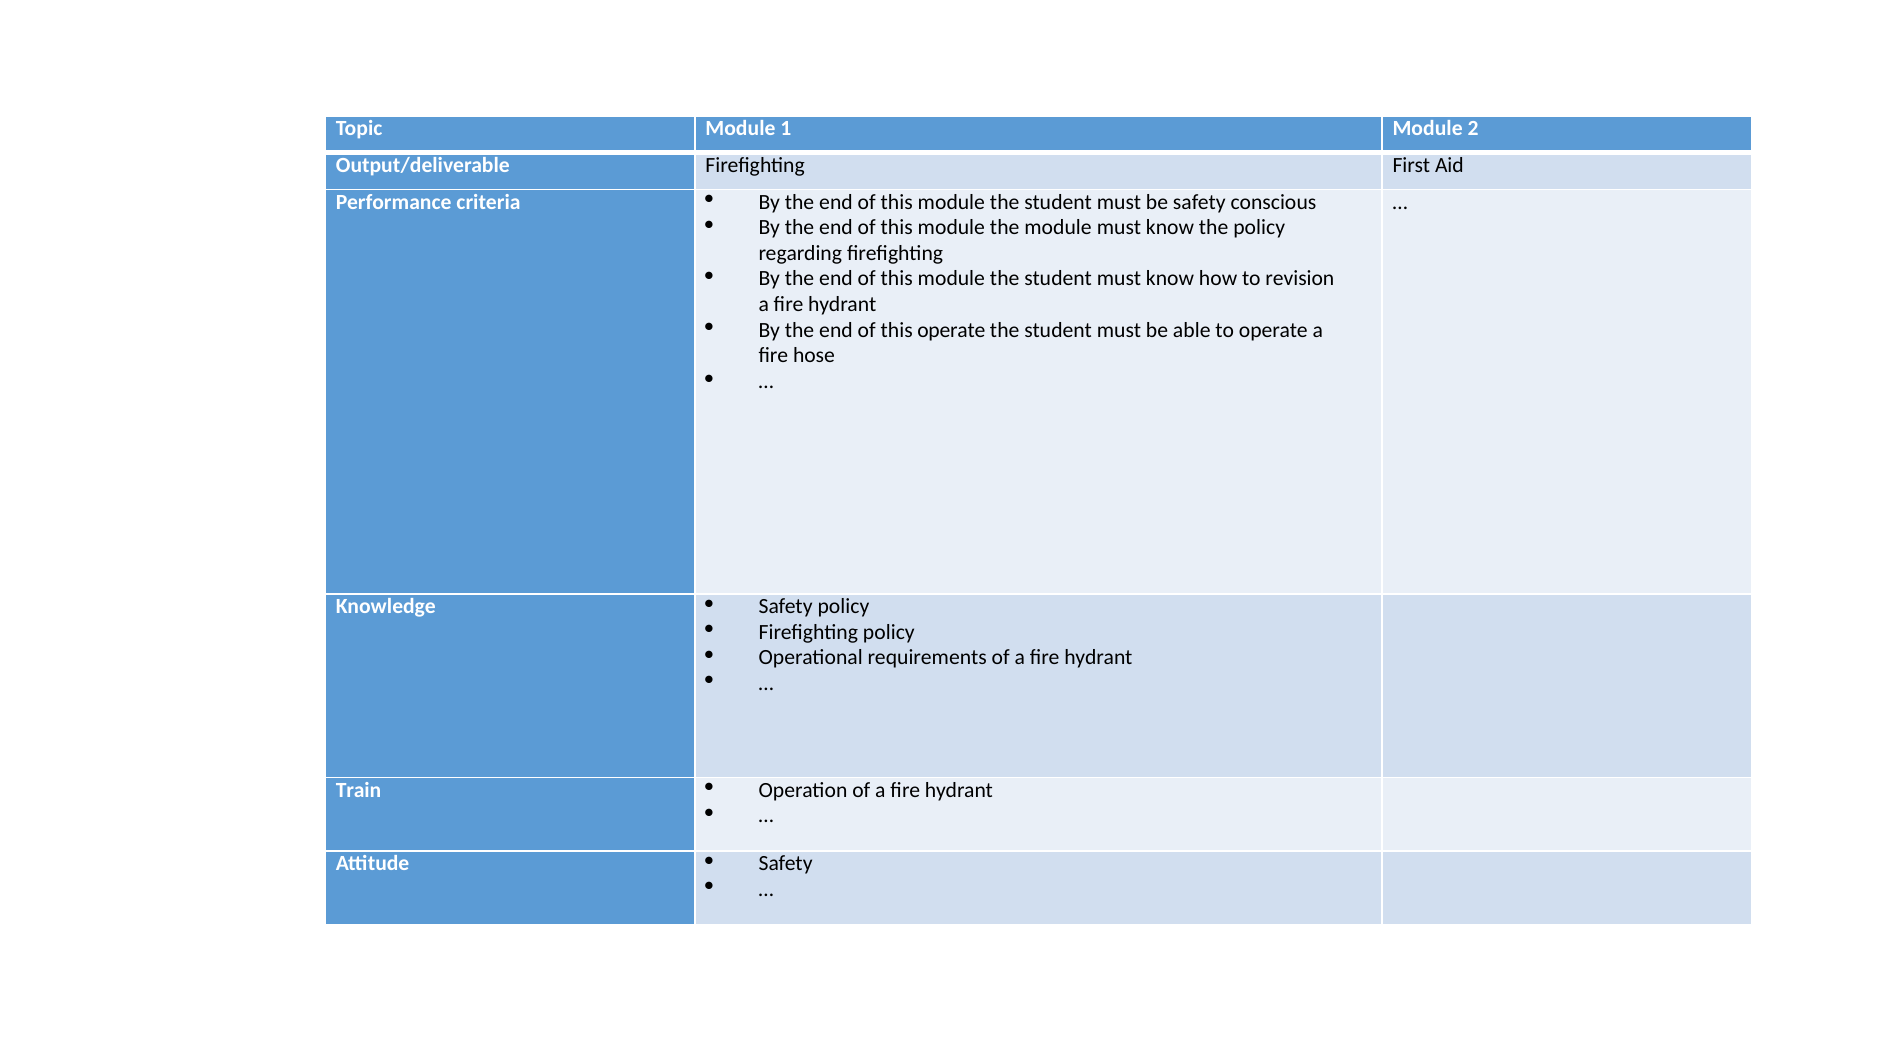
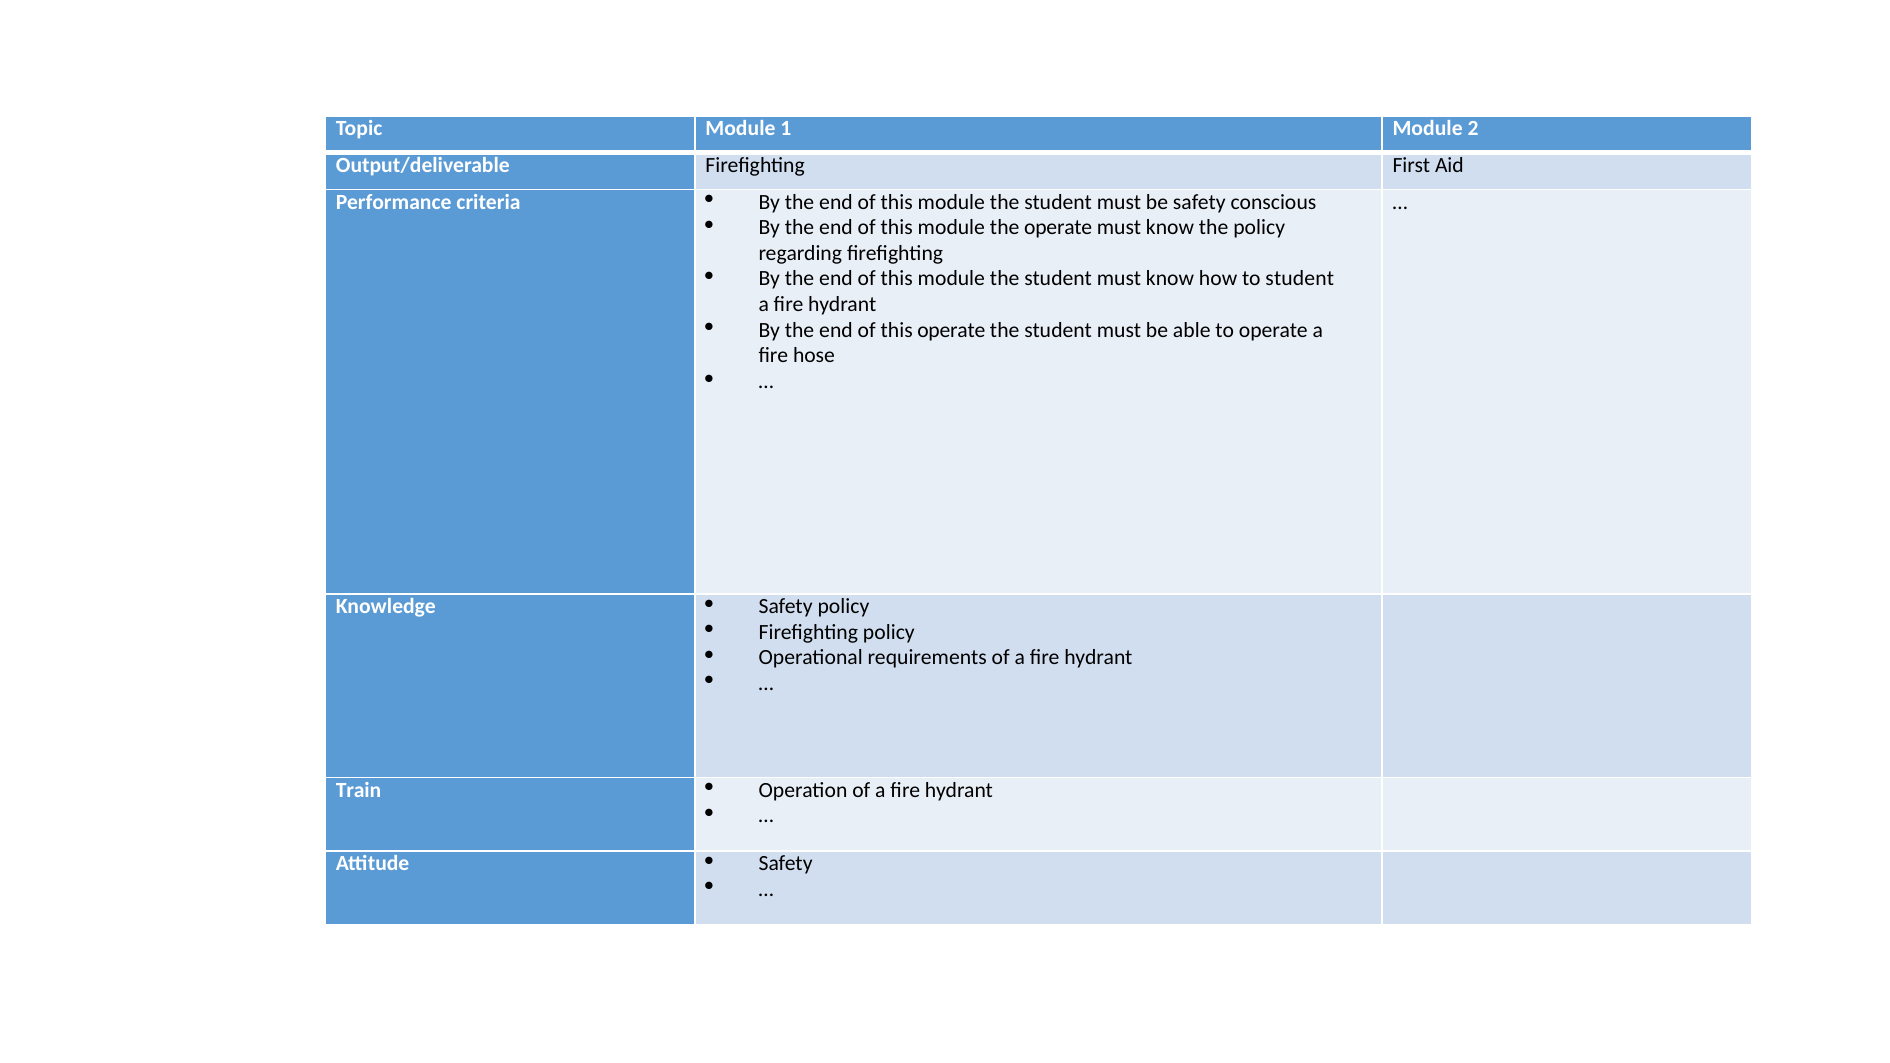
the module: module -> operate
to revision: revision -> student
